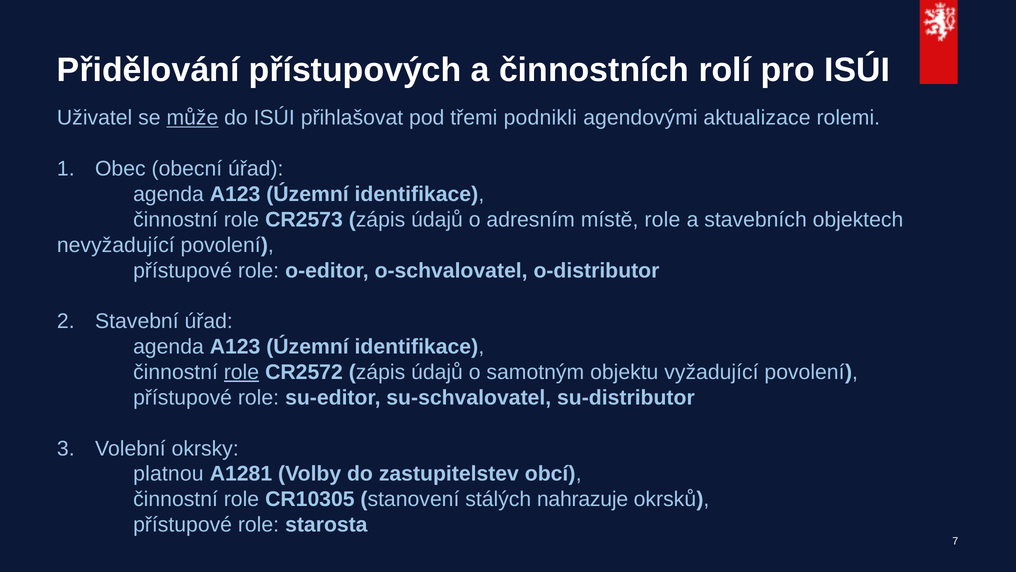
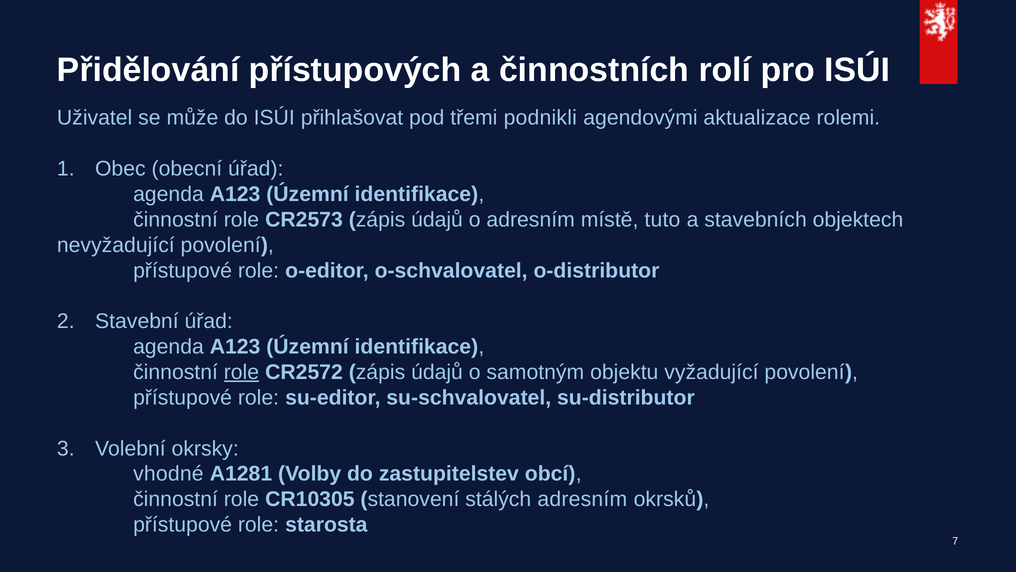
může underline: present -> none
místě role: role -> tuto
platnou: platnou -> vhodné
stálých nahrazuje: nahrazuje -> adresním
